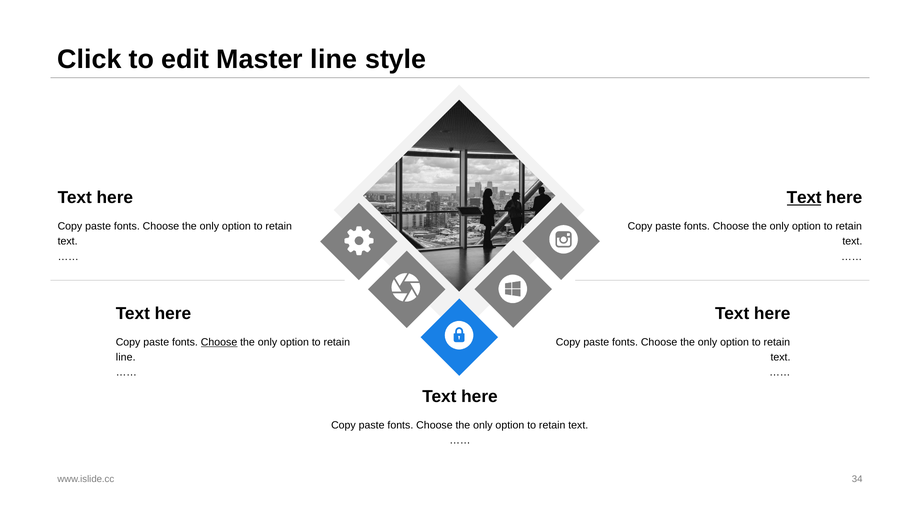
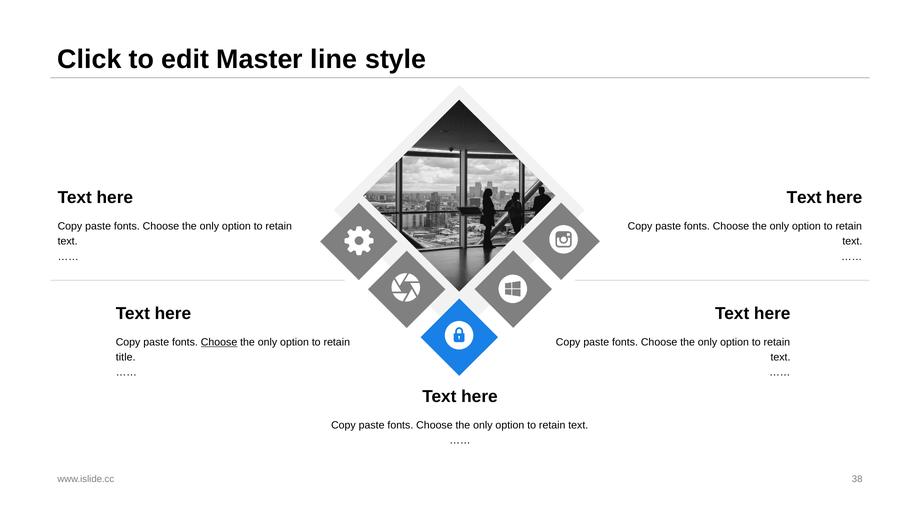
Text at (804, 198) underline: present -> none
line at (126, 358): line -> title
34: 34 -> 38
